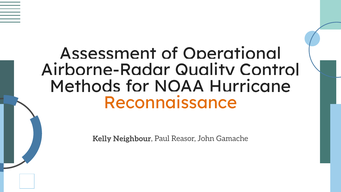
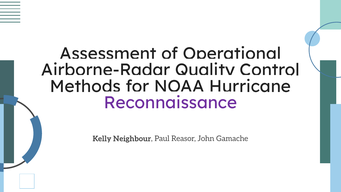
Reconnaissance colour: orange -> purple
